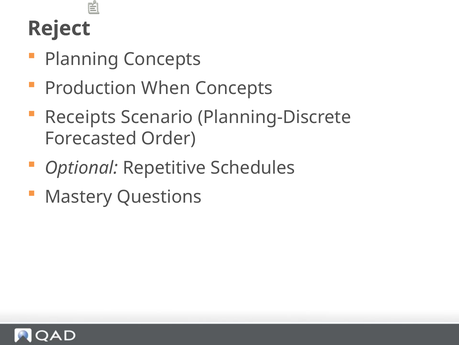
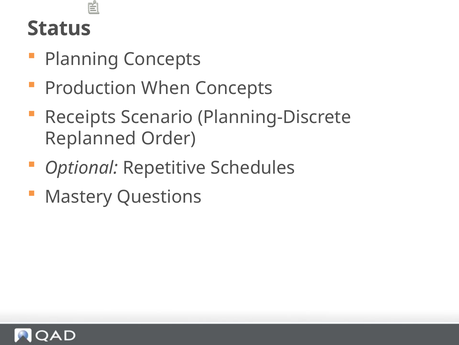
Reject: Reject -> Status
Forecasted: Forecasted -> Replanned
